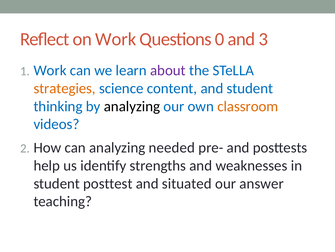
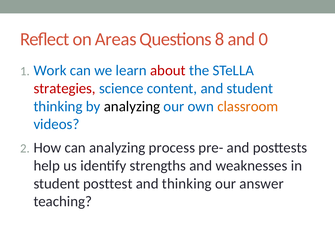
on Work: Work -> Areas
0: 0 -> 8
3: 3 -> 0
about colour: purple -> red
strategies colour: orange -> red
needed: needed -> process
and situated: situated -> thinking
